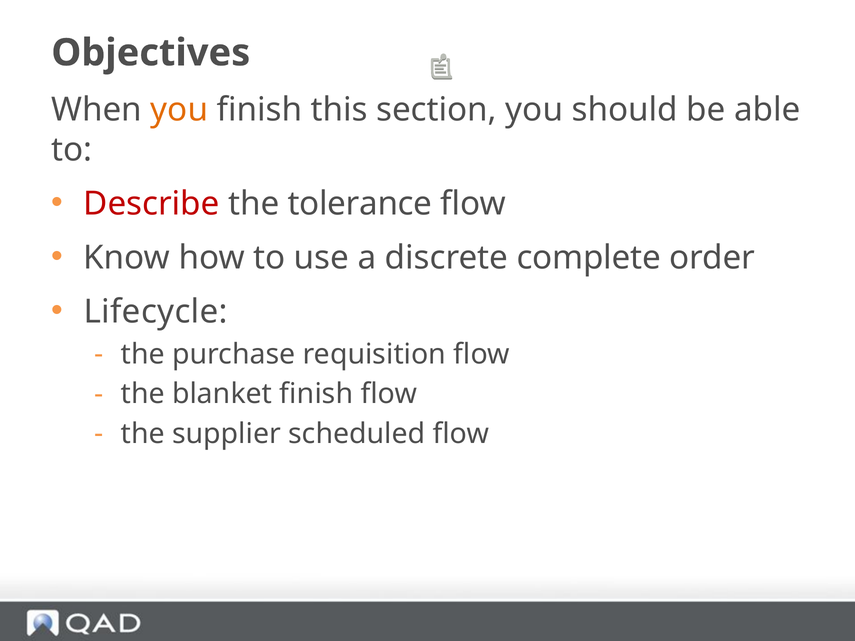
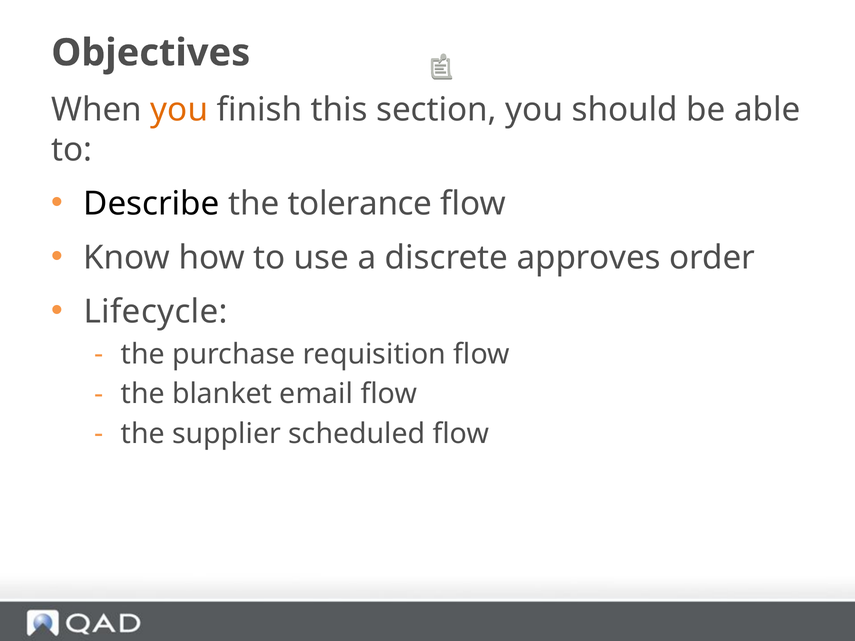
Describe colour: red -> black
complete: complete -> approves
blanket finish: finish -> email
